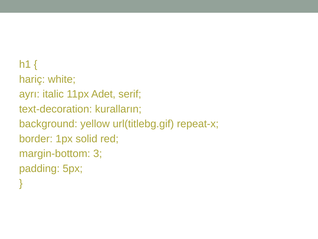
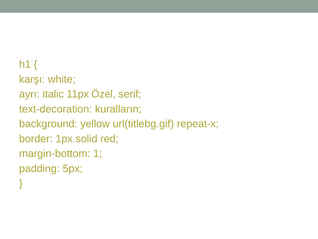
hariç: hariç -> karşı
Adet: Adet -> Özel
3: 3 -> 1
